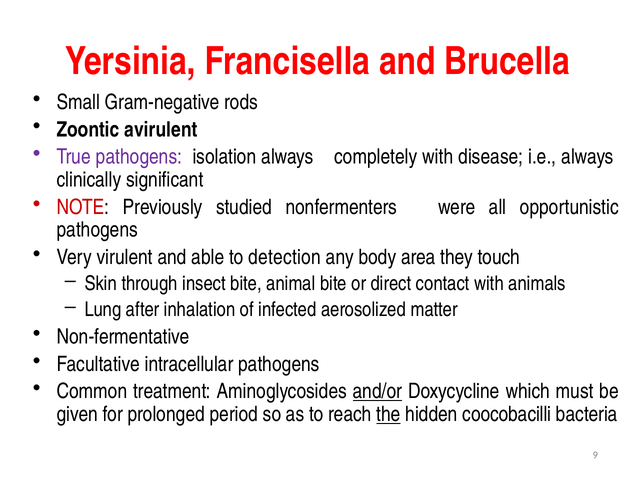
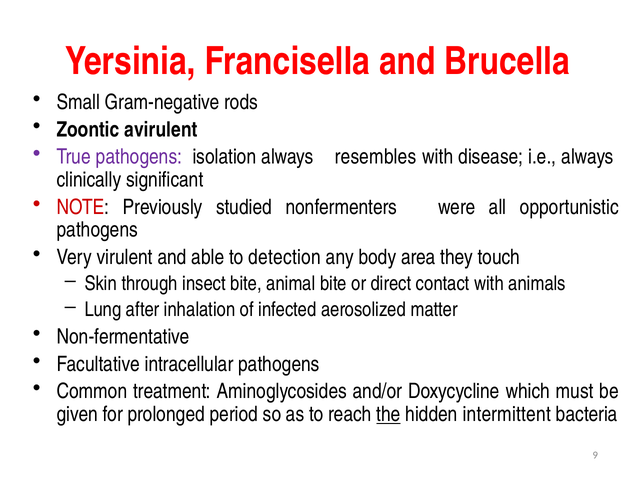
completely: completely -> resembles
and/or underline: present -> none
coocobacilli: coocobacilli -> intermittent
